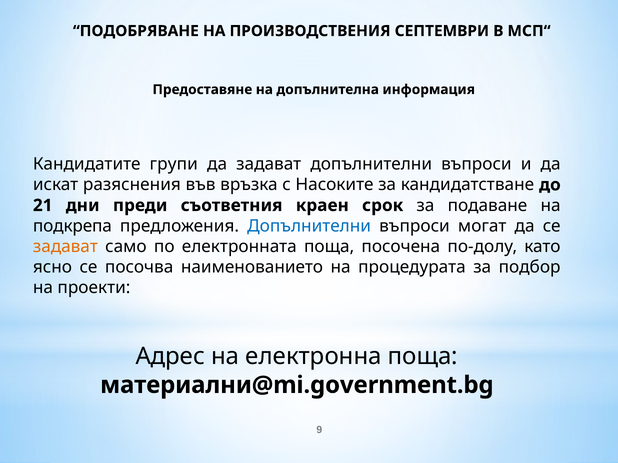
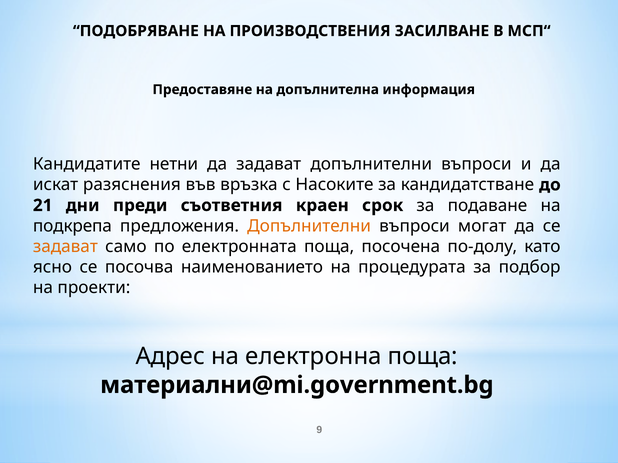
СЕПТЕМВРИ: СЕПТЕМВРИ -> ЗАСИЛВАНЕ
групи: групи -> нетни
Допълнителни at (309, 226) colour: blue -> orange
